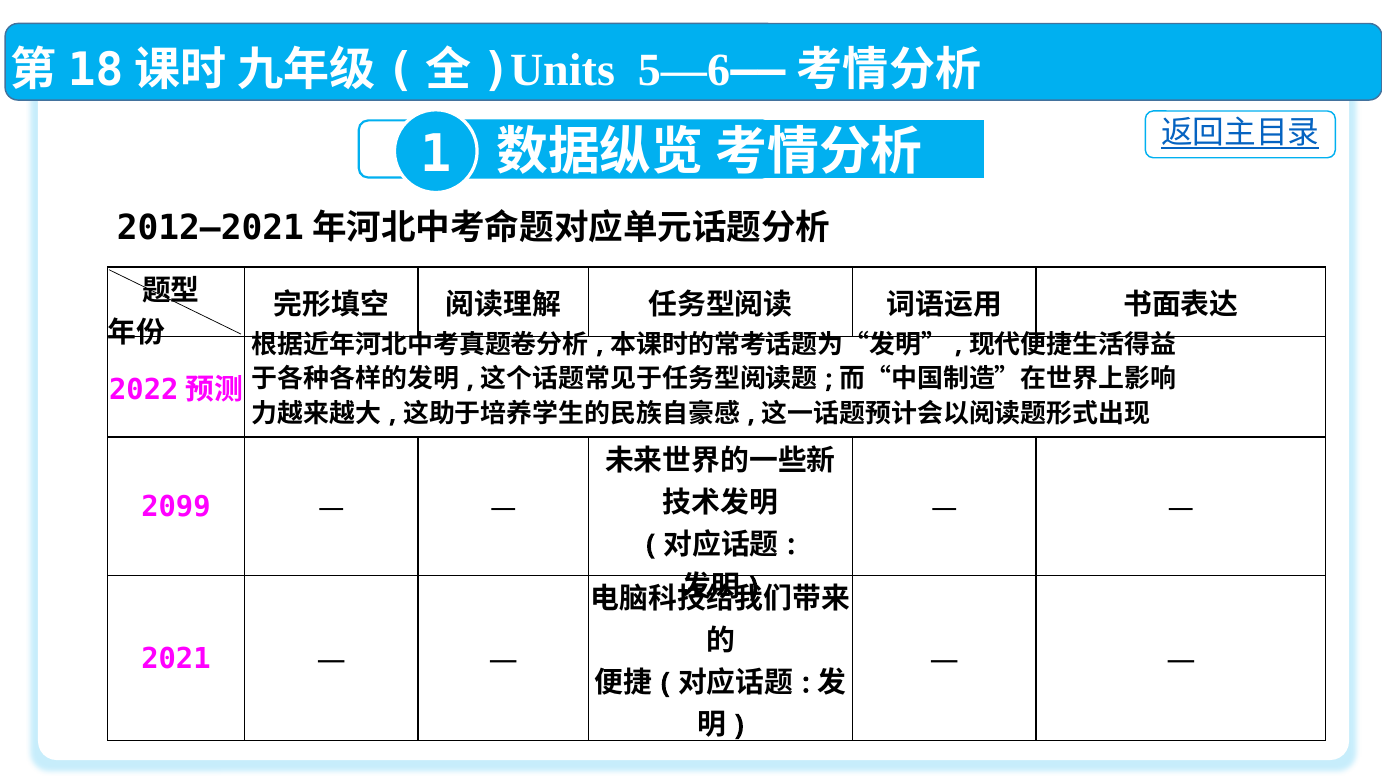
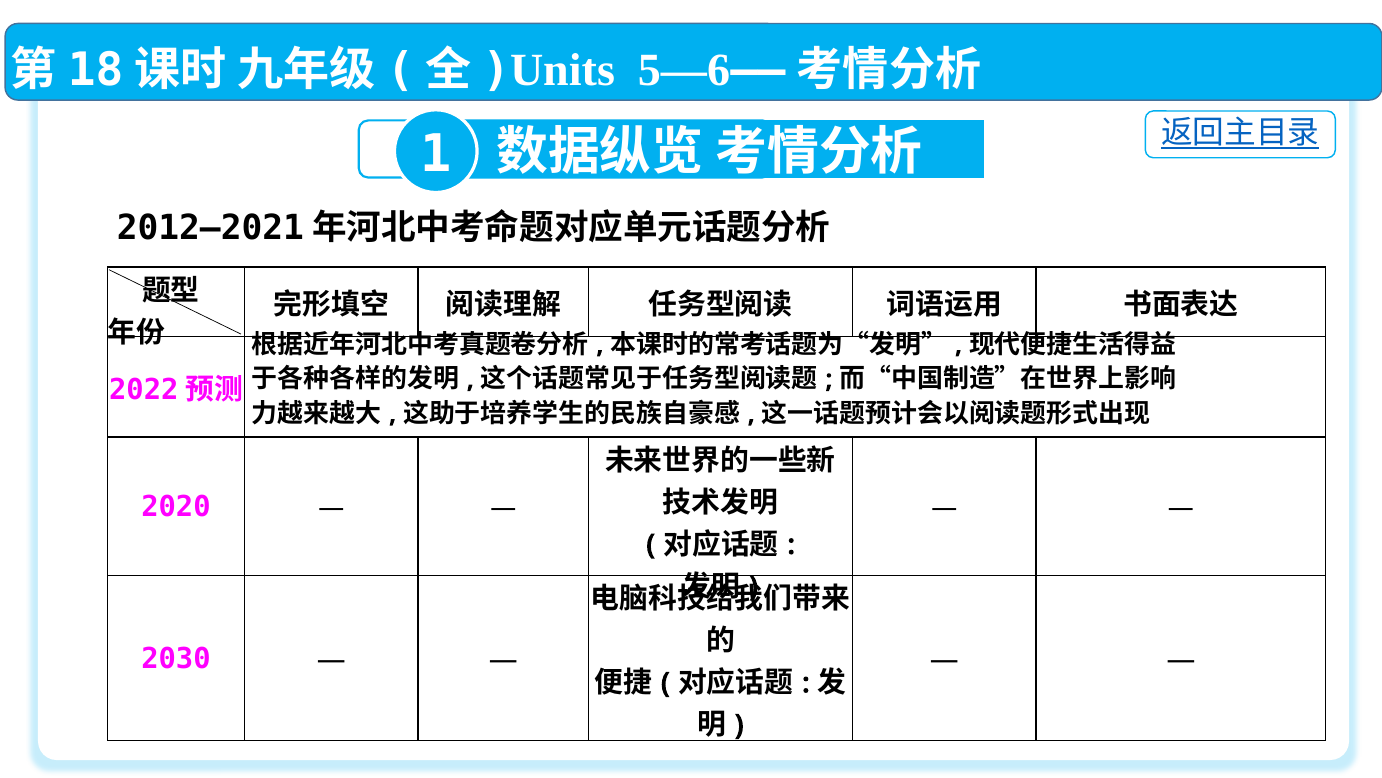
2099: 2099 -> 2020
2021: 2021 -> 2030
